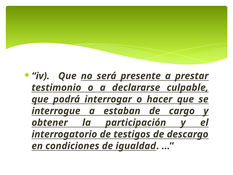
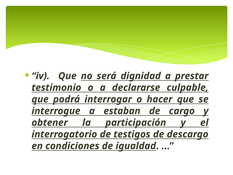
presente: presente -> dignidad
